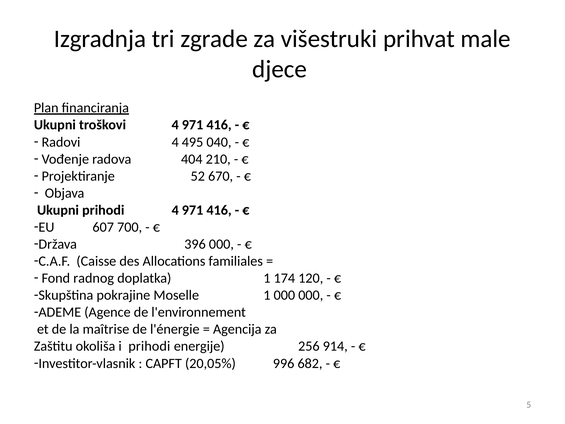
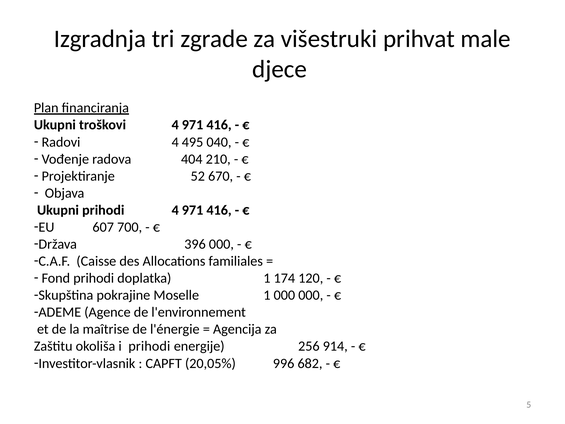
Fond radnog: radnog -> prihodi
